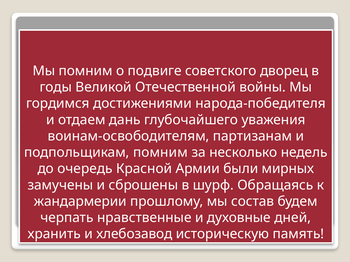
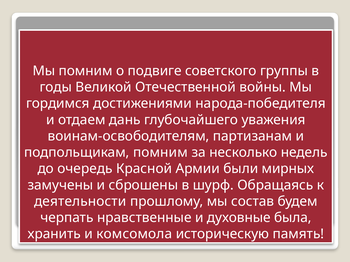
дворец: дворец -> группы
жандармерии: жандармерии -> деятельности
дней: дней -> была
хлебозавод: хлебозавод -> комсомола
